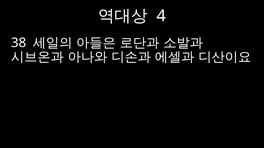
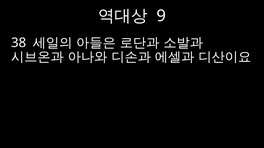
4: 4 -> 9
